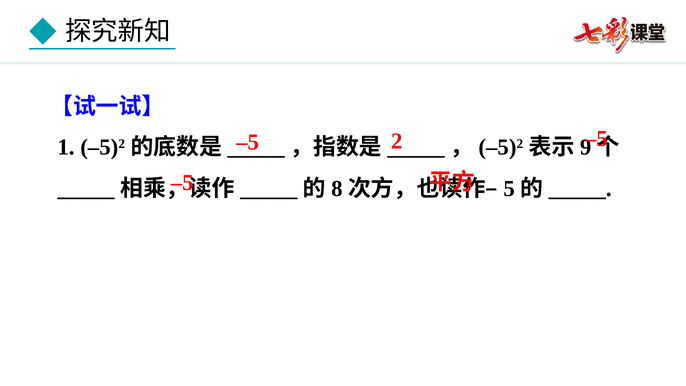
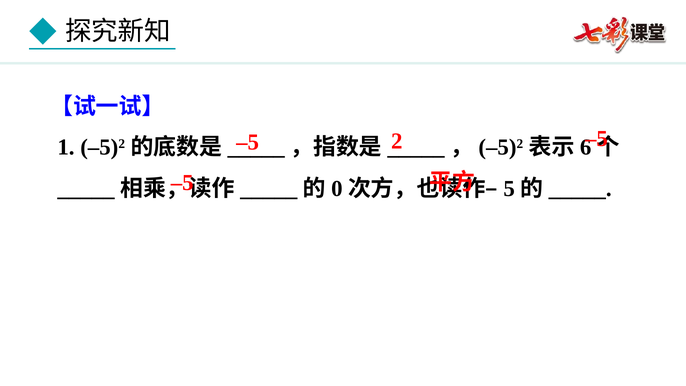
9: 9 -> 6
8: 8 -> 0
